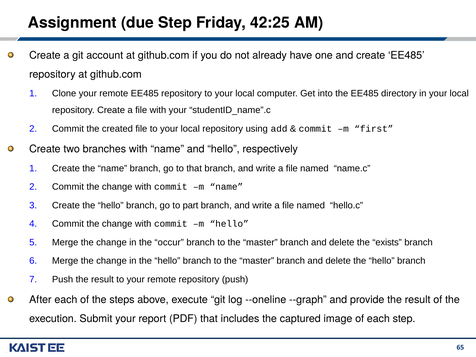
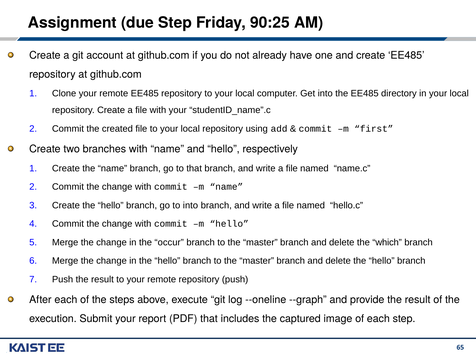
42:25: 42:25 -> 90:25
to part: part -> into
exists: exists -> which
